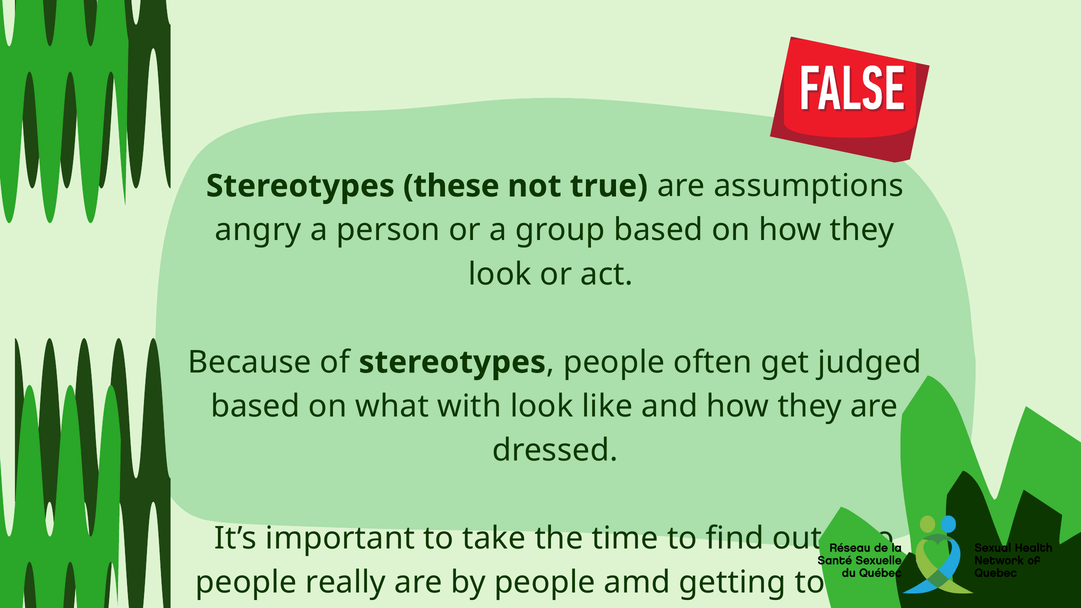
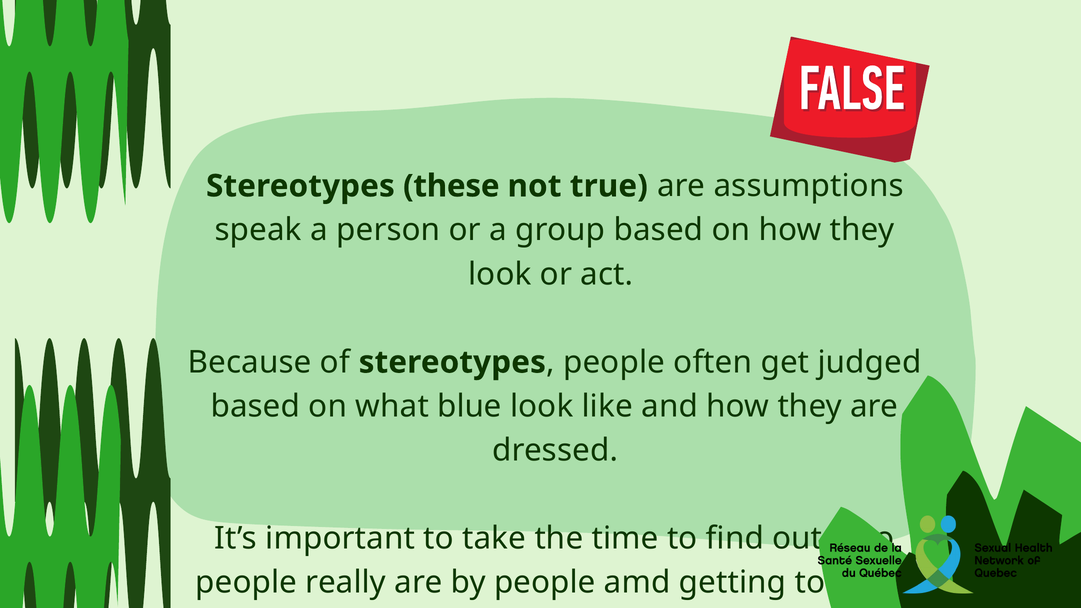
angry: angry -> speak
with: with -> blue
